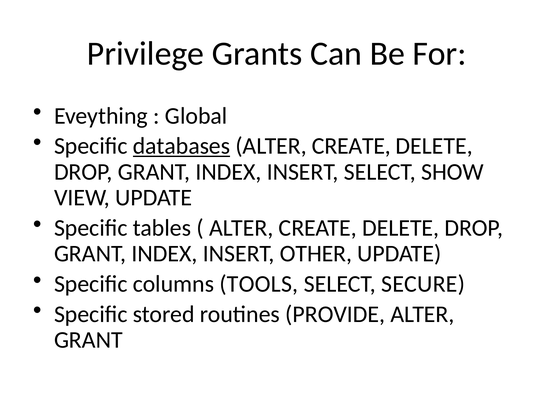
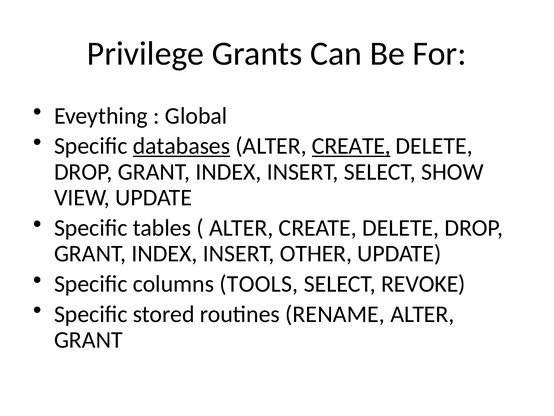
CREATE at (351, 146) underline: none -> present
SECURE: SECURE -> REVOKE
PROVIDE: PROVIDE -> RENAME
